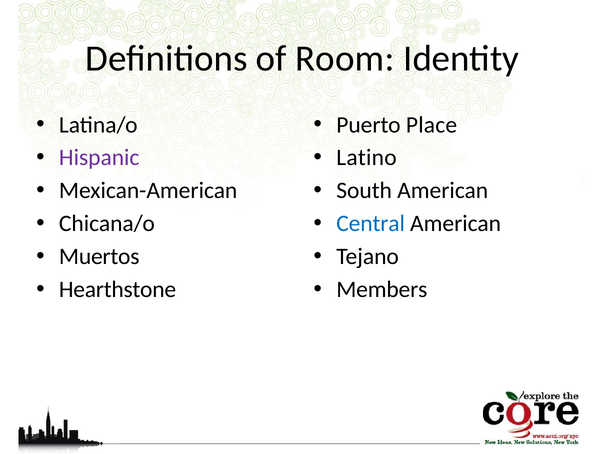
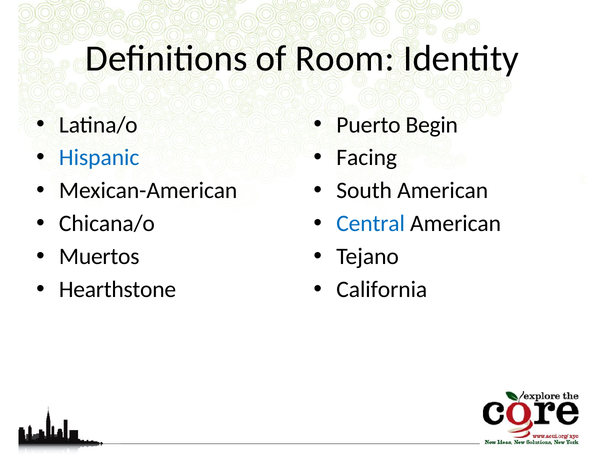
Place: Place -> Begin
Hispanic colour: purple -> blue
Latino: Latino -> Facing
Members: Members -> California
